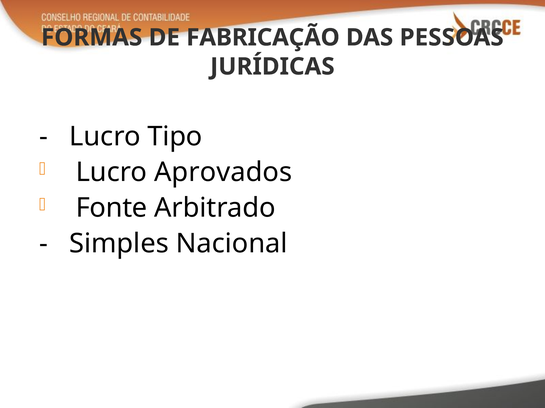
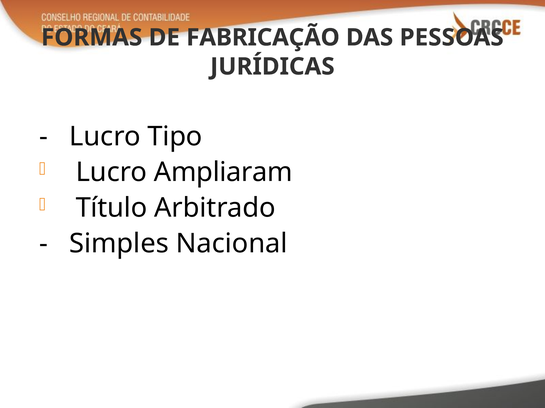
Aprovados: Aprovados -> Ampliaram
Fonte: Fonte -> Título
